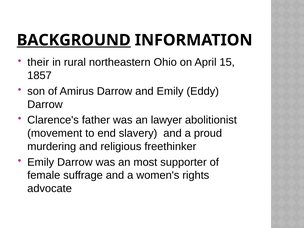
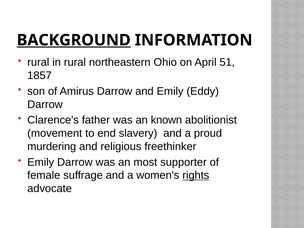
their at (38, 62): their -> rural
15: 15 -> 51
lawyer: lawyer -> known
rights underline: none -> present
